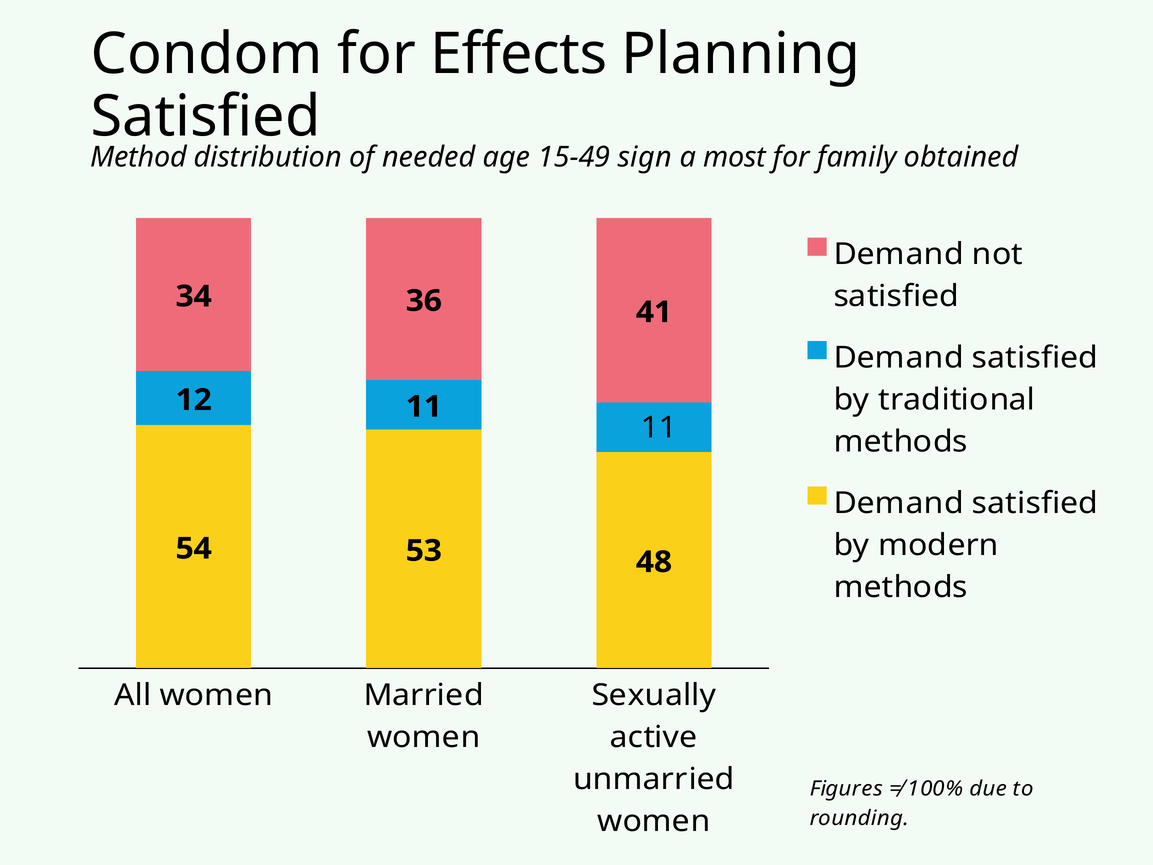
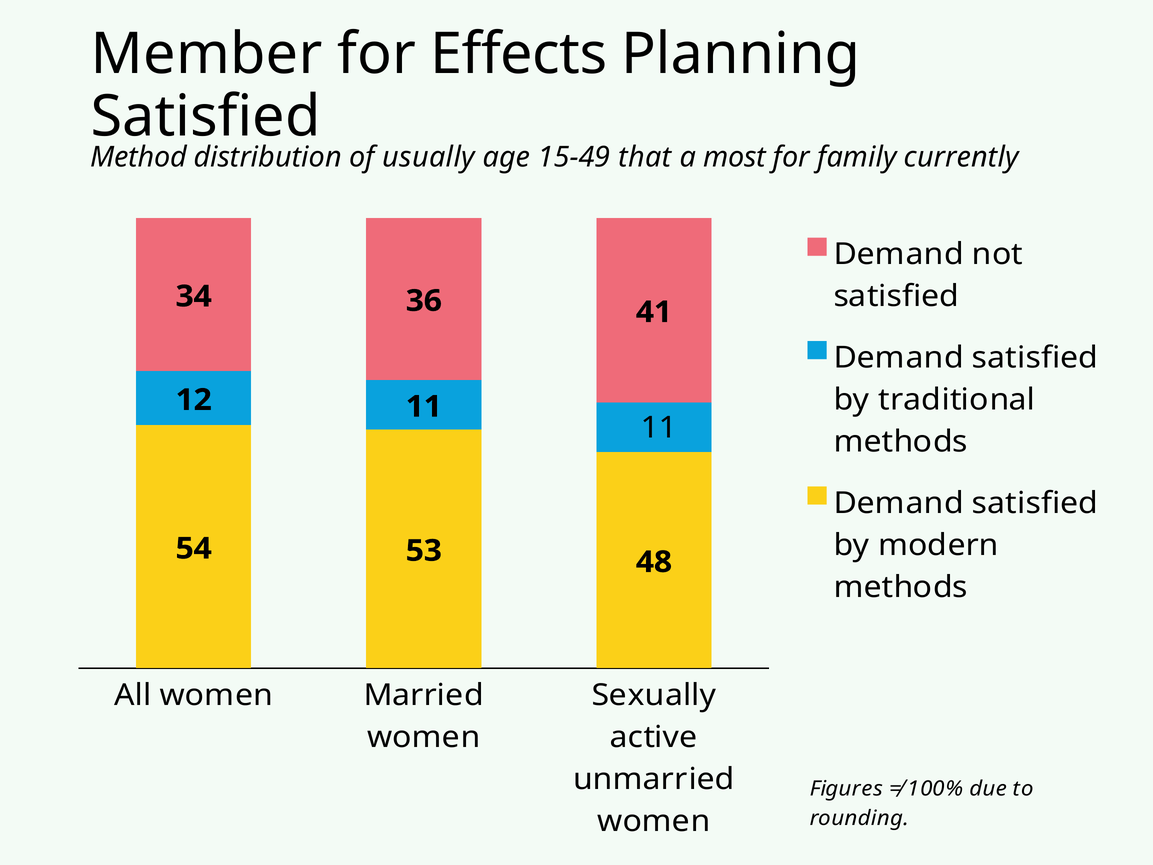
Condom: Condom -> Member
needed: needed -> usually
sign: sign -> that
obtained: obtained -> currently
